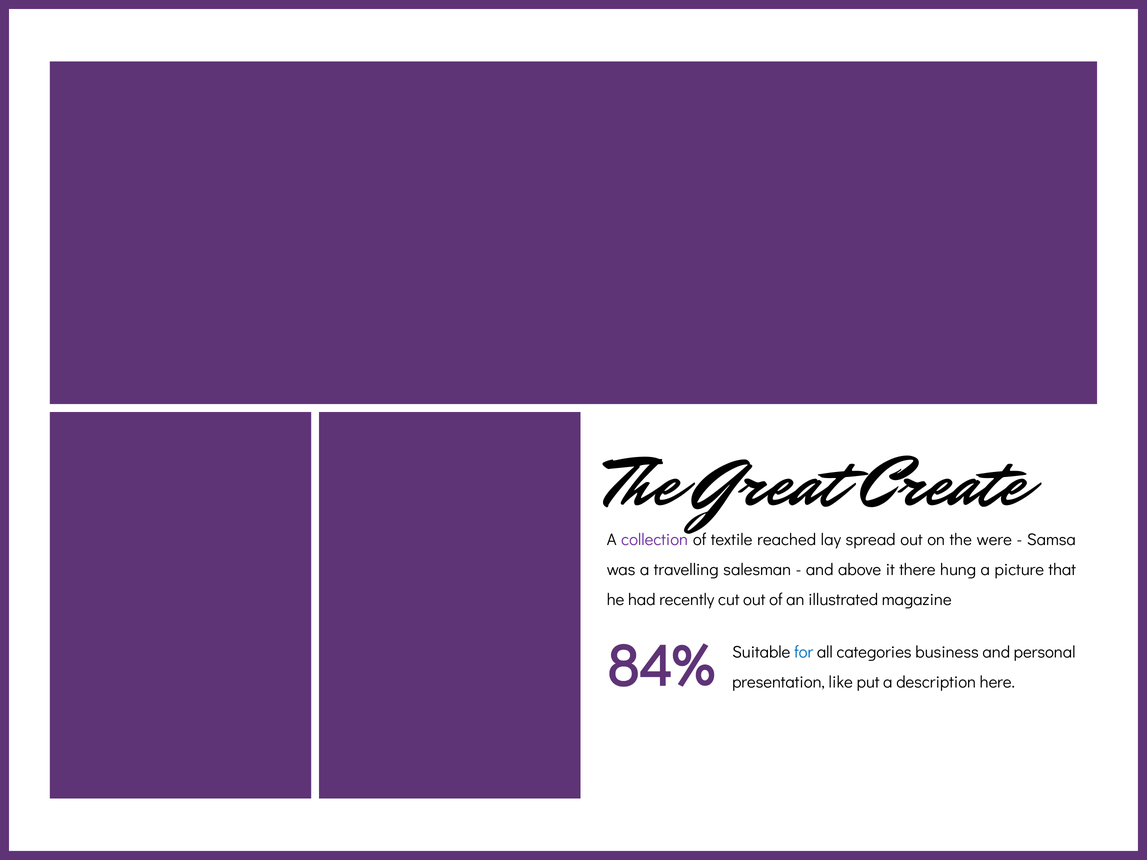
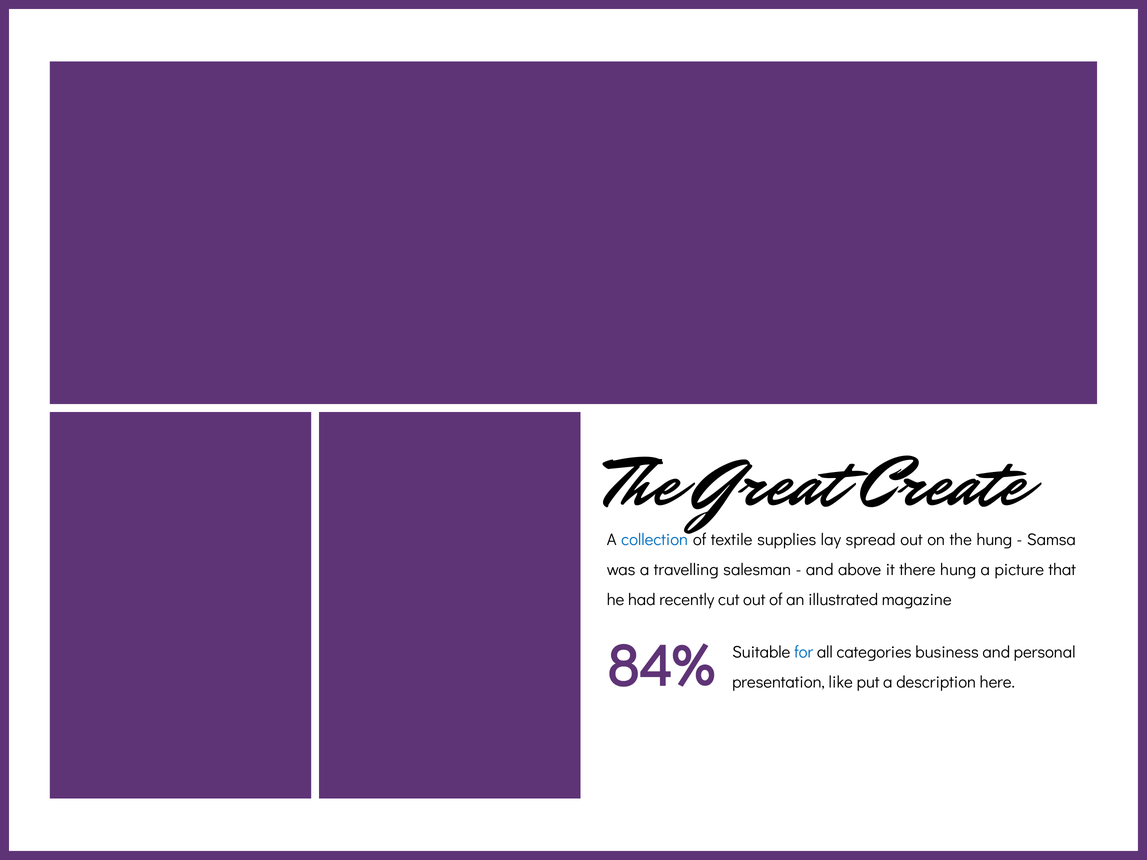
collection colour: purple -> blue
reached: reached -> supplies
the were: were -> hung
